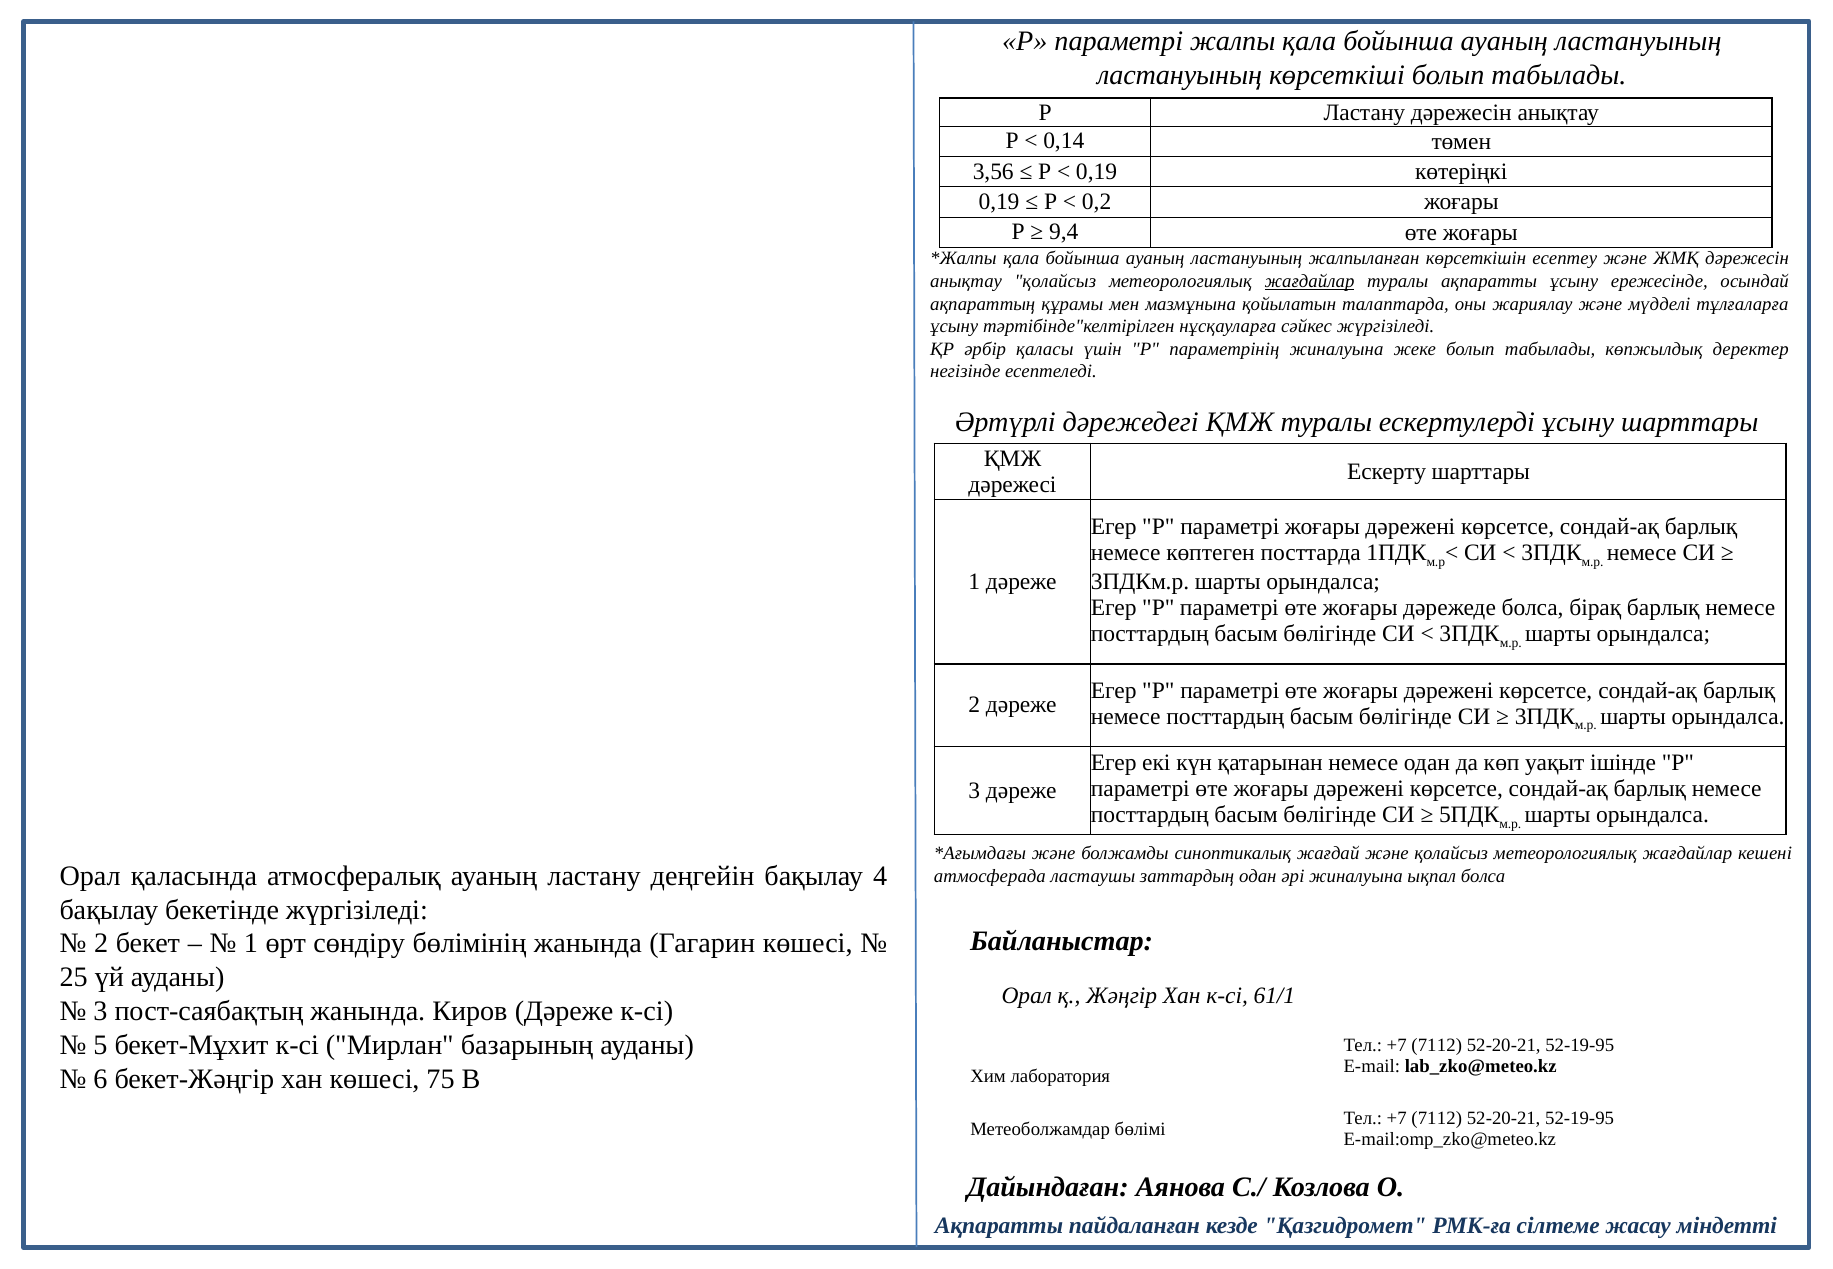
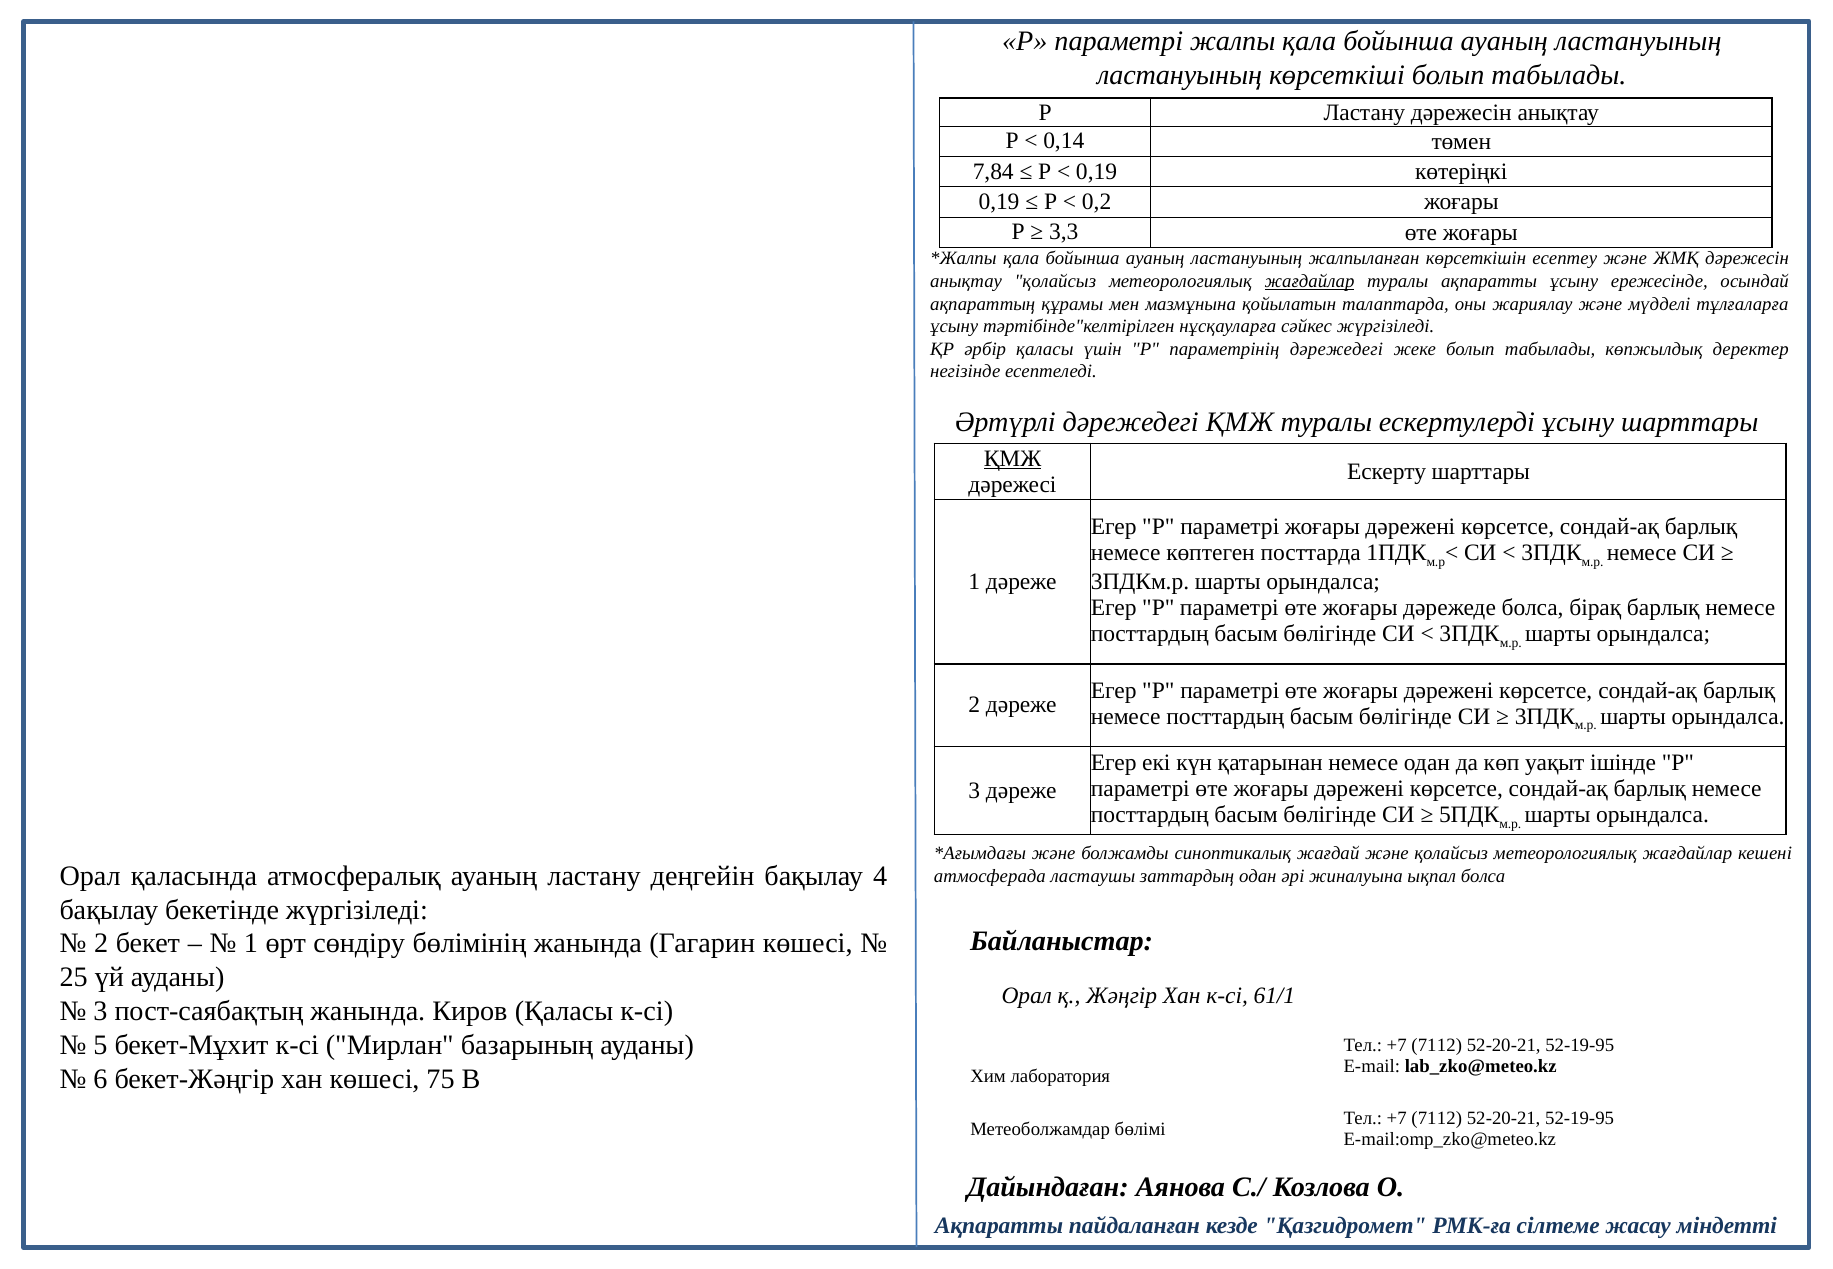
3,56: 3,56 -> 7,84
9,4: 9,4 -> 3,3
параметрінің жиналуына: жиналуына -> дәрежедегі
ҚМЖ at (1013, 459) underline: none -> present
Киров Дәреже: Дәреже -> Қаласы
